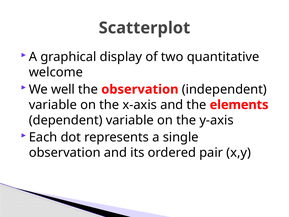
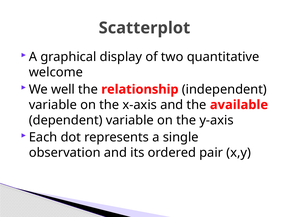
the observation: observation -> relationship
elements: elements -> available
